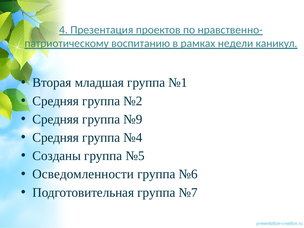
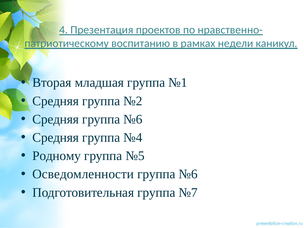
Средняя группа №9: №9 -> №6
Созданы: Созданы -> Родному
